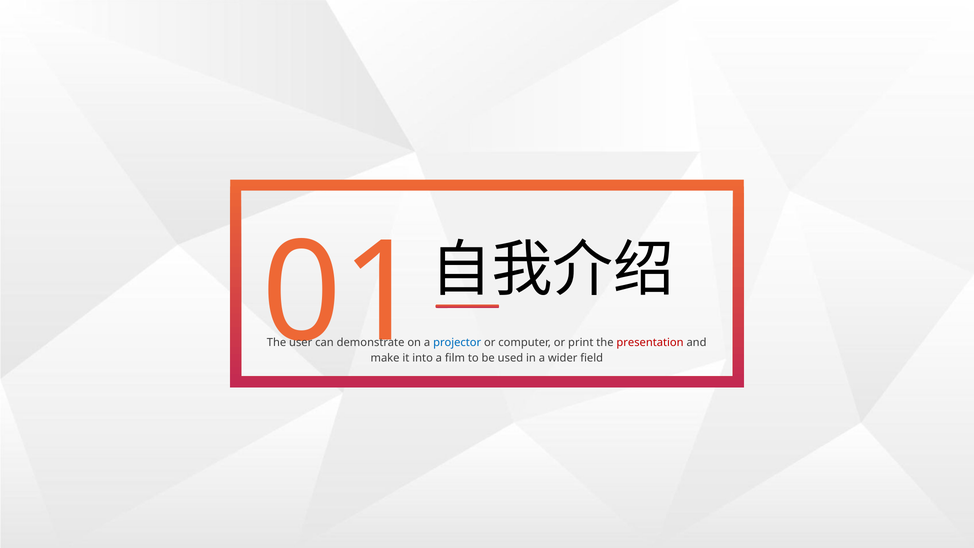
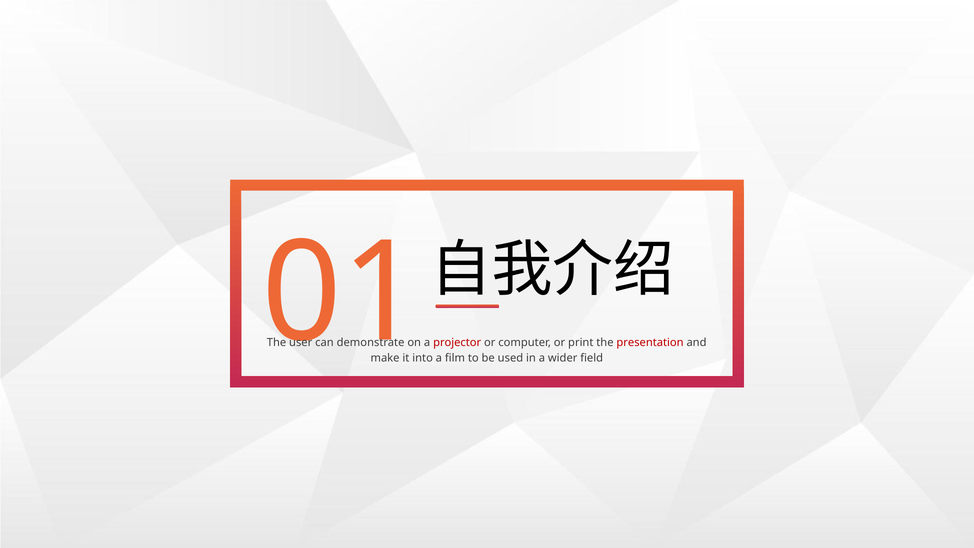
projector colour: blue -> red
